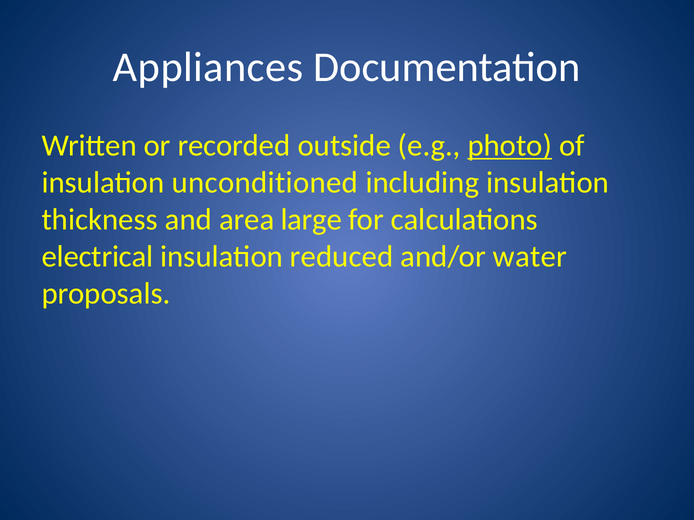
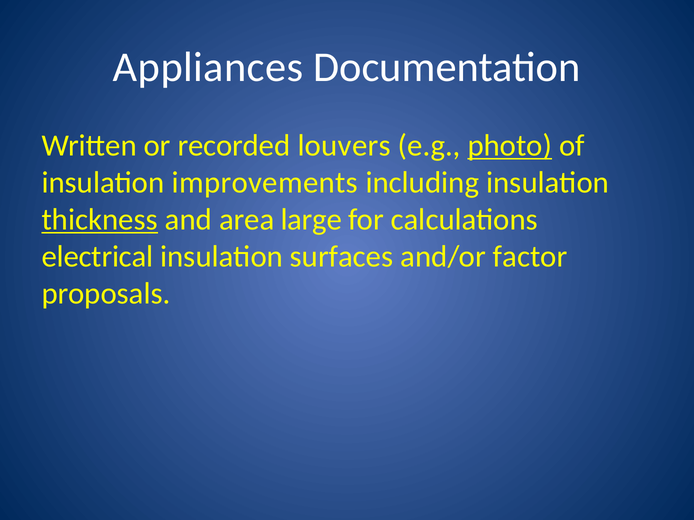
outside: outside -> louvers
unconditioned: unconditioned -> improvements
thickness underline: none -> present
reduced: reduced -> surfaces
water: water -> factor
